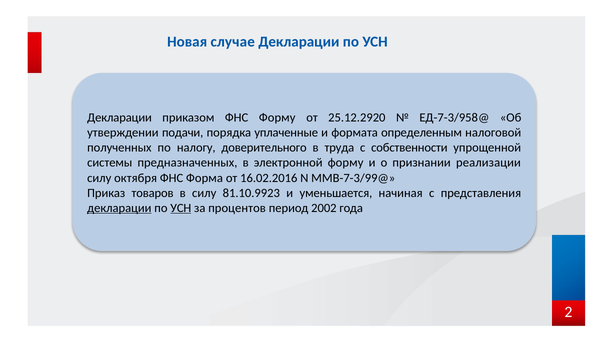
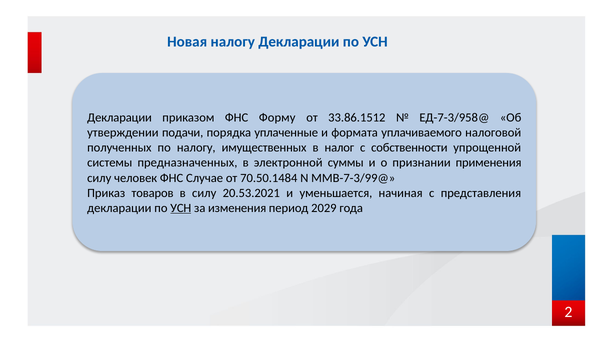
Новая случае: случае -> налогу
25.12.2920: 25.12.2920 -> 33.86.1512
определенным: определенным -> уплачиваемого
доверительного: доверительного -> имущественных
труда: труда -> налог
электронной форму: форму -> суммы
реализации: реализации -> применения
октября: октября -> человек
Форма: Форма -> Случае
16.02.2016: 16.02.2016 -> 70.50.1484
81.10.9923: 81.10.9923 -> 20.53.2021
декларации at (119, 208) underline: present -> none
процентов: процентов -> изменения
2002: 2002 -> 2029
